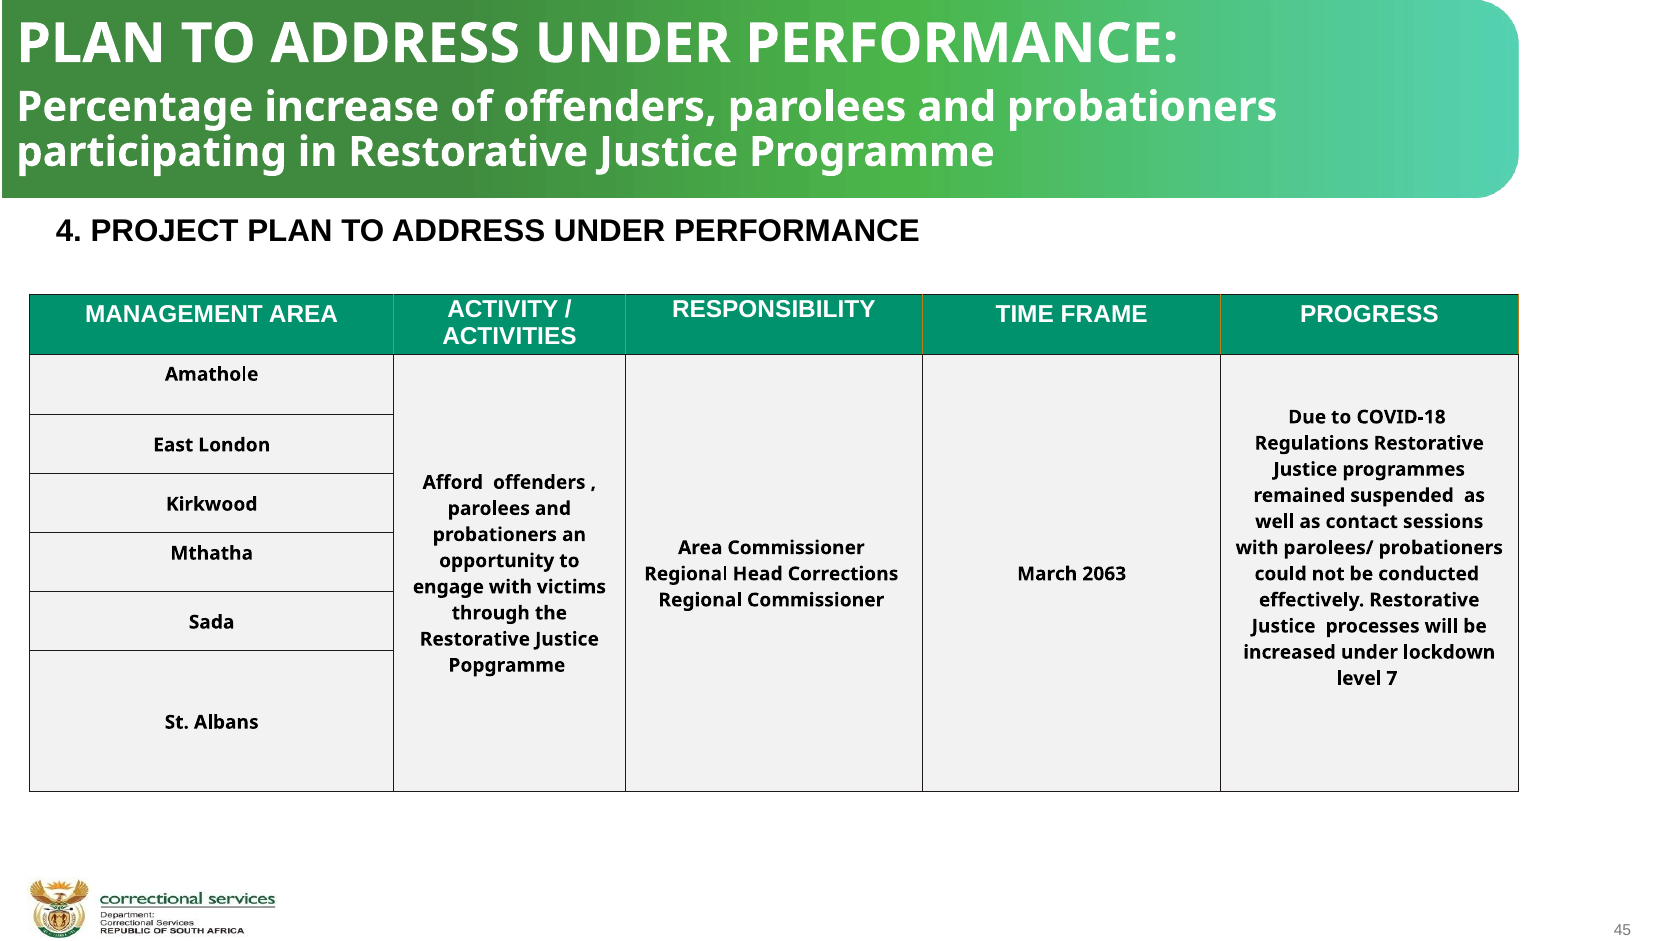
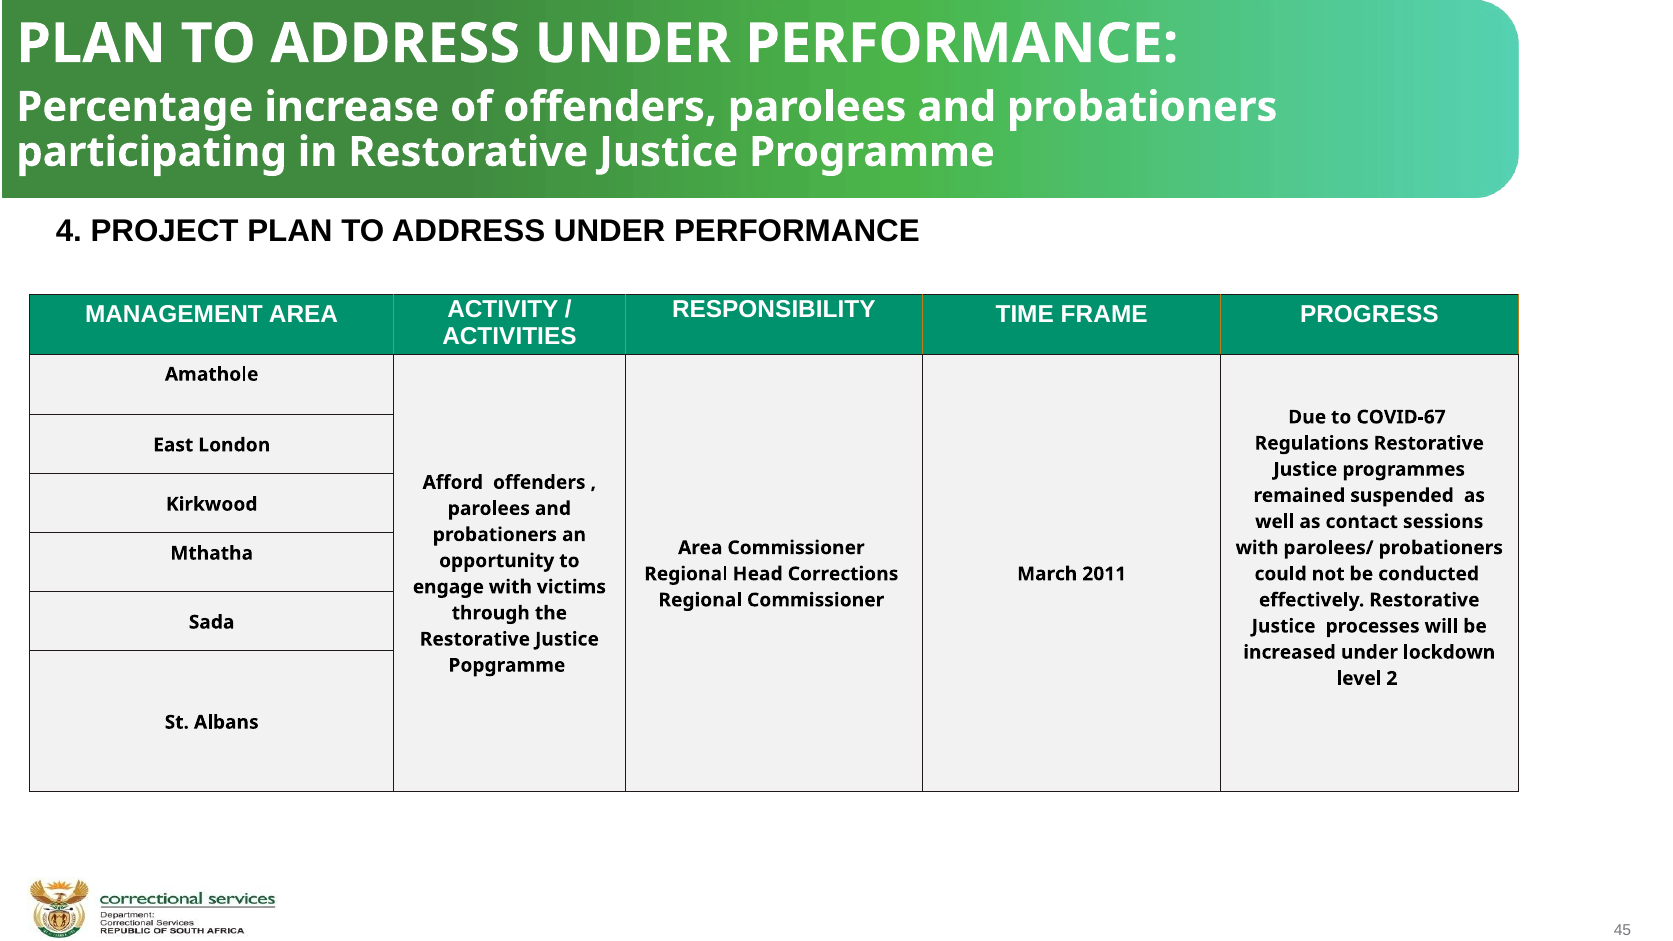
COVID-18: COVID-18 -> COVID-67
2063: 2063 -> 2011
7: 7 -> 2
